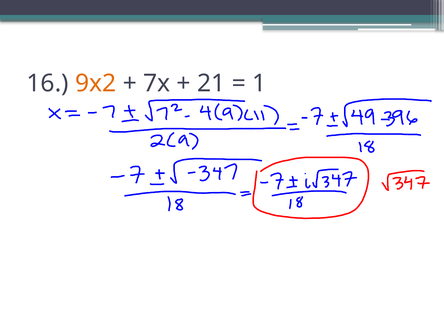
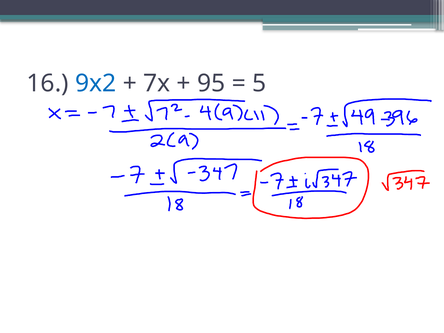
9x2 colour: orange -> blue
21: 21 -> 95
1: 1 -> 5
